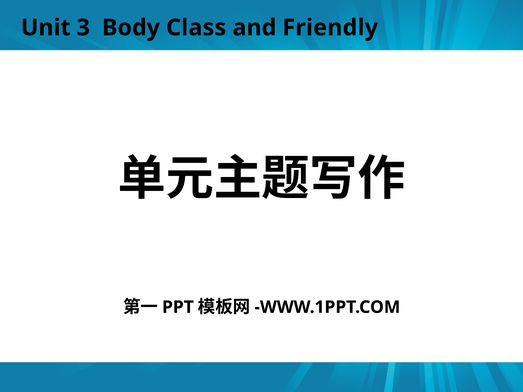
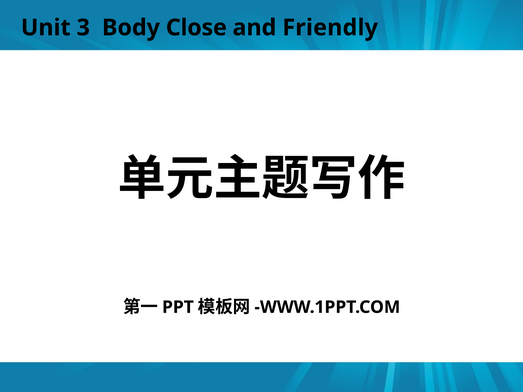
Class: Class -> Close
